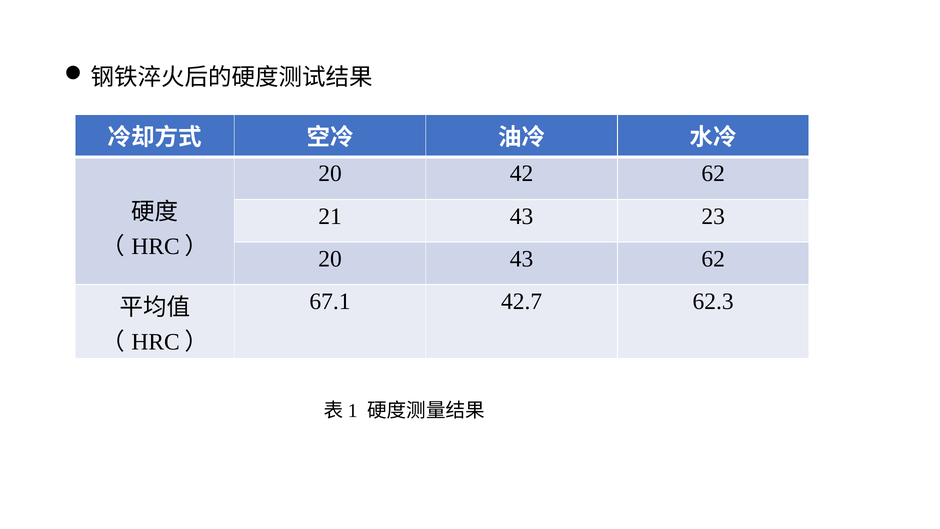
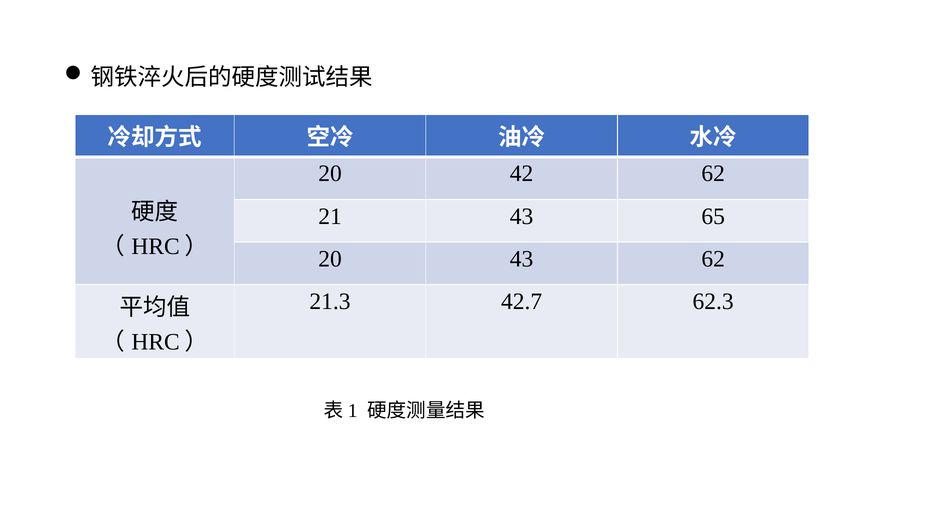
23: 23 -> 65
67.1: 67.1 -> 21.3
